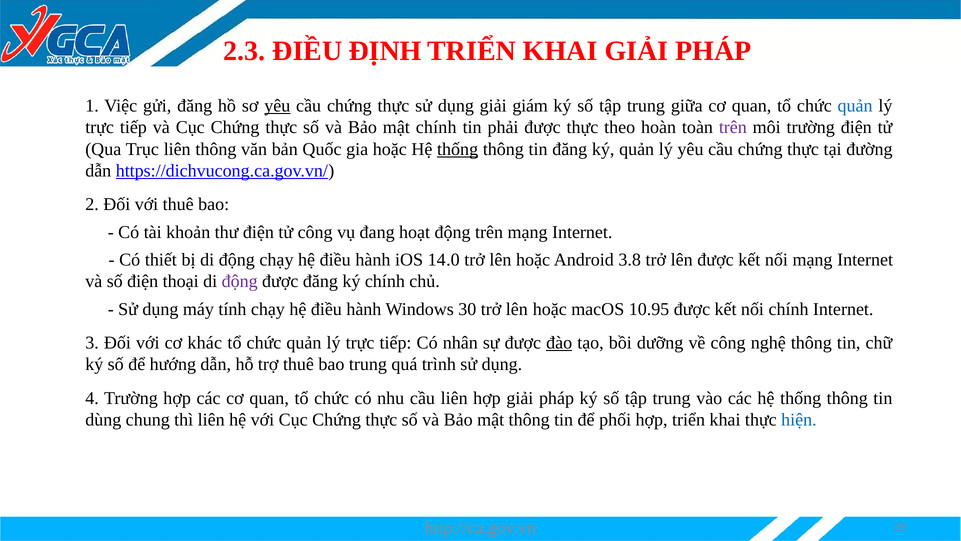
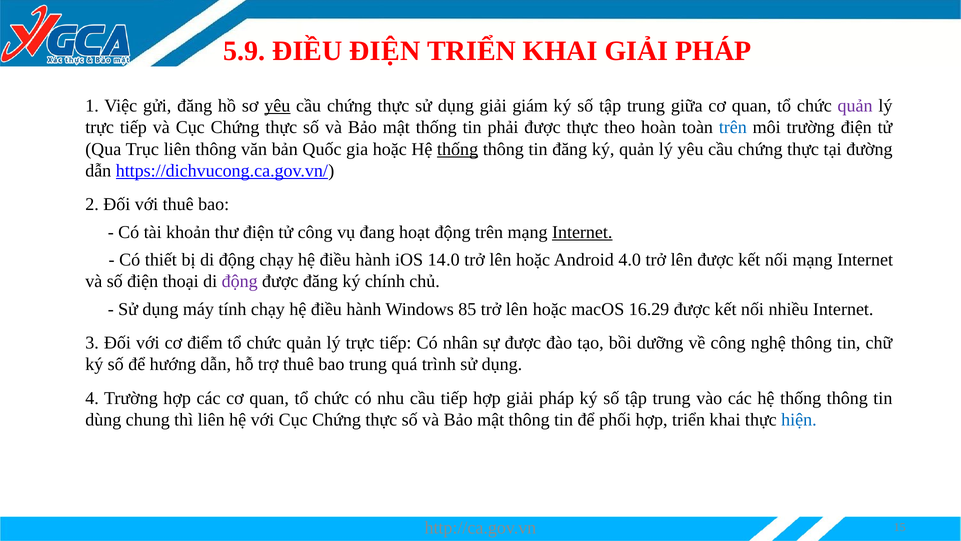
2.3: 2.3 -> 5.9
ĐIỀU ĐỊNH: ĐỊNH -> ĐIỆN
quản at (855, 106) colour: blue -> purple
mật chính: chính -> thống
trên at (733, 127) colour: purple -> blue
Internet at (582, 232) underline: none -> present
3.8: 3.8 -> 4.0
30: 30 -> 85
10.95: 10.95 -> 16.29
nối chính: chính -> nhiều
khác: khác -> điểm
đào underline: present -> none
cầu liên: liên -> tiếp
29: 29 -> 15
